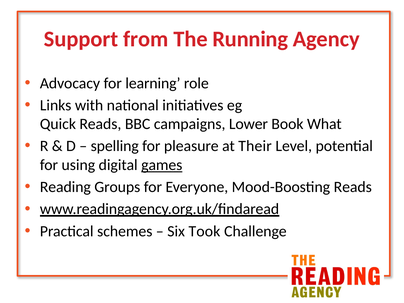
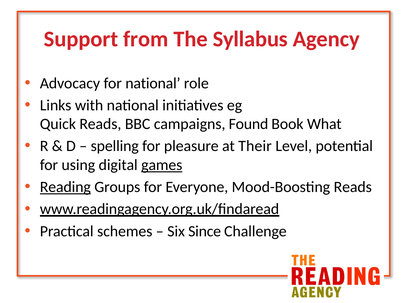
Running: Running -> Syllabus
for learning: learning -> national
Lower: Lower -> Found
Reading underline: none -> present
Took: Took -> Since
